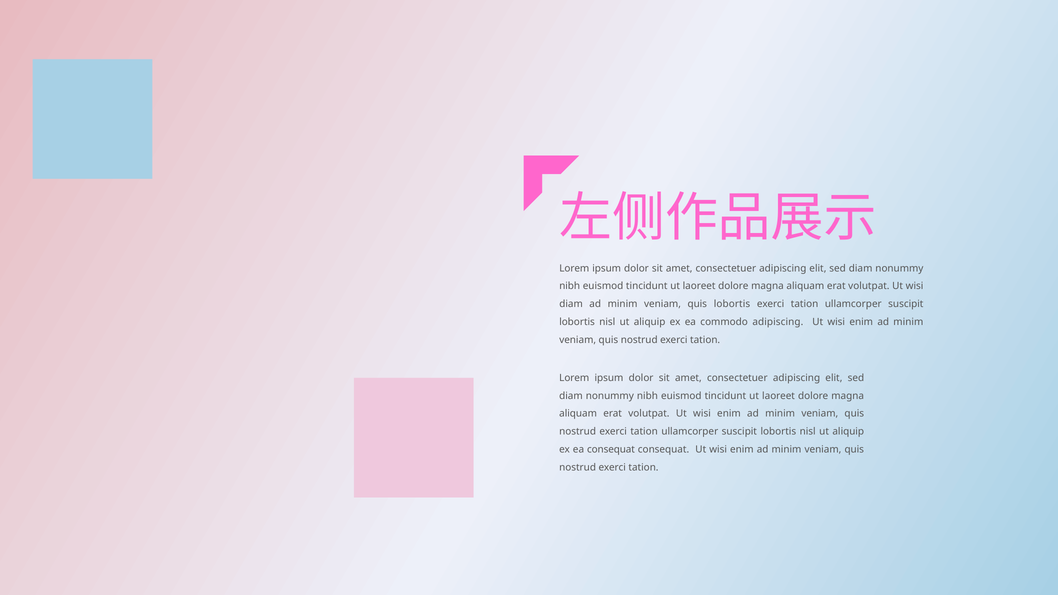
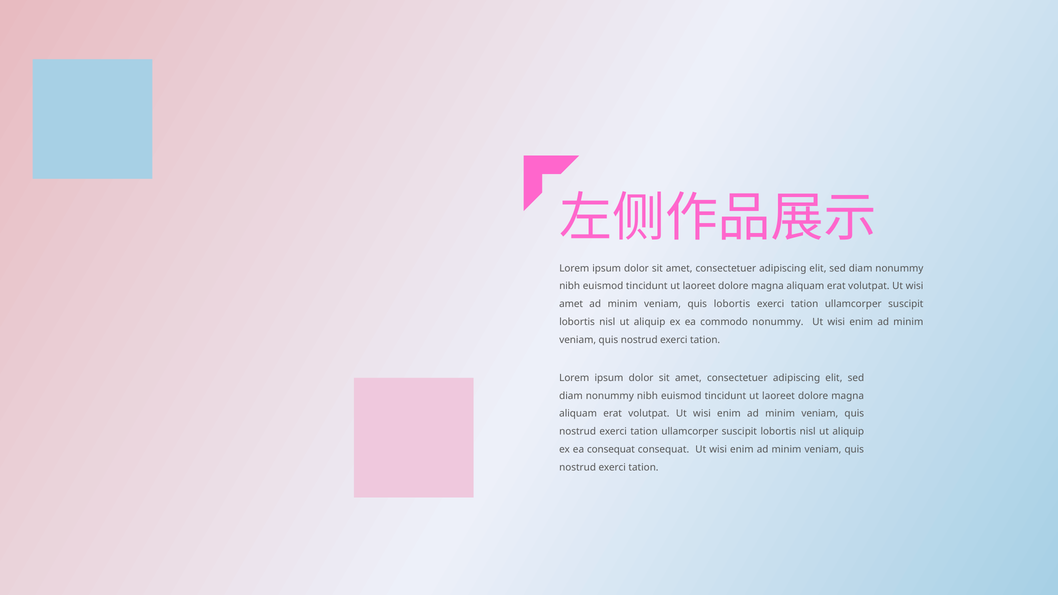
diam at (571, 304): diam -> amet
commodo adipiscing: adipiscing -> nonummy
